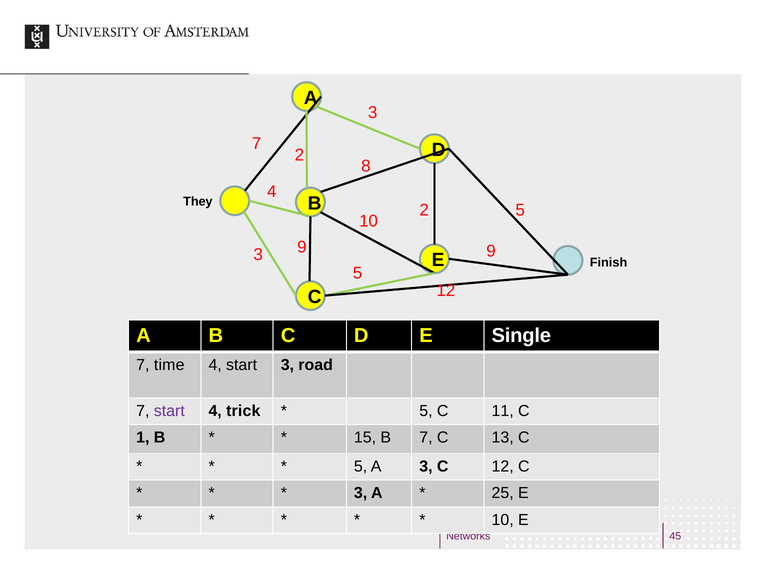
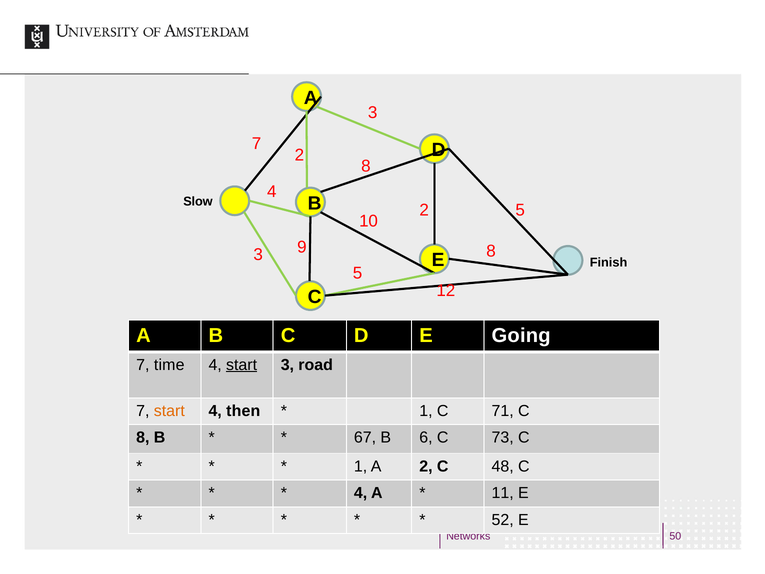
They: They -> Slow
9 9: 9 -> 8
Single: Single -> Going
start at (242, 365) underline: none -> present
start at (169, 411) colour: purple -> orange
trick: trick -> then
5 at (426, 411): 5 -> 1
11: 11 -> 71
1 at (143, 437): 1 -> 8
15: 15 -> 67
B 7: 7 -> 6
13: 13 -> 73
5 at (361, 466): 5 -> 1
A 3: 3 -> 2
C 12: 12 -> 48
3 at (361, 493): 3 -> 4
25: 25 -> 11
10 at (503, 520): 10 -> 52
45: 45 -> 50
